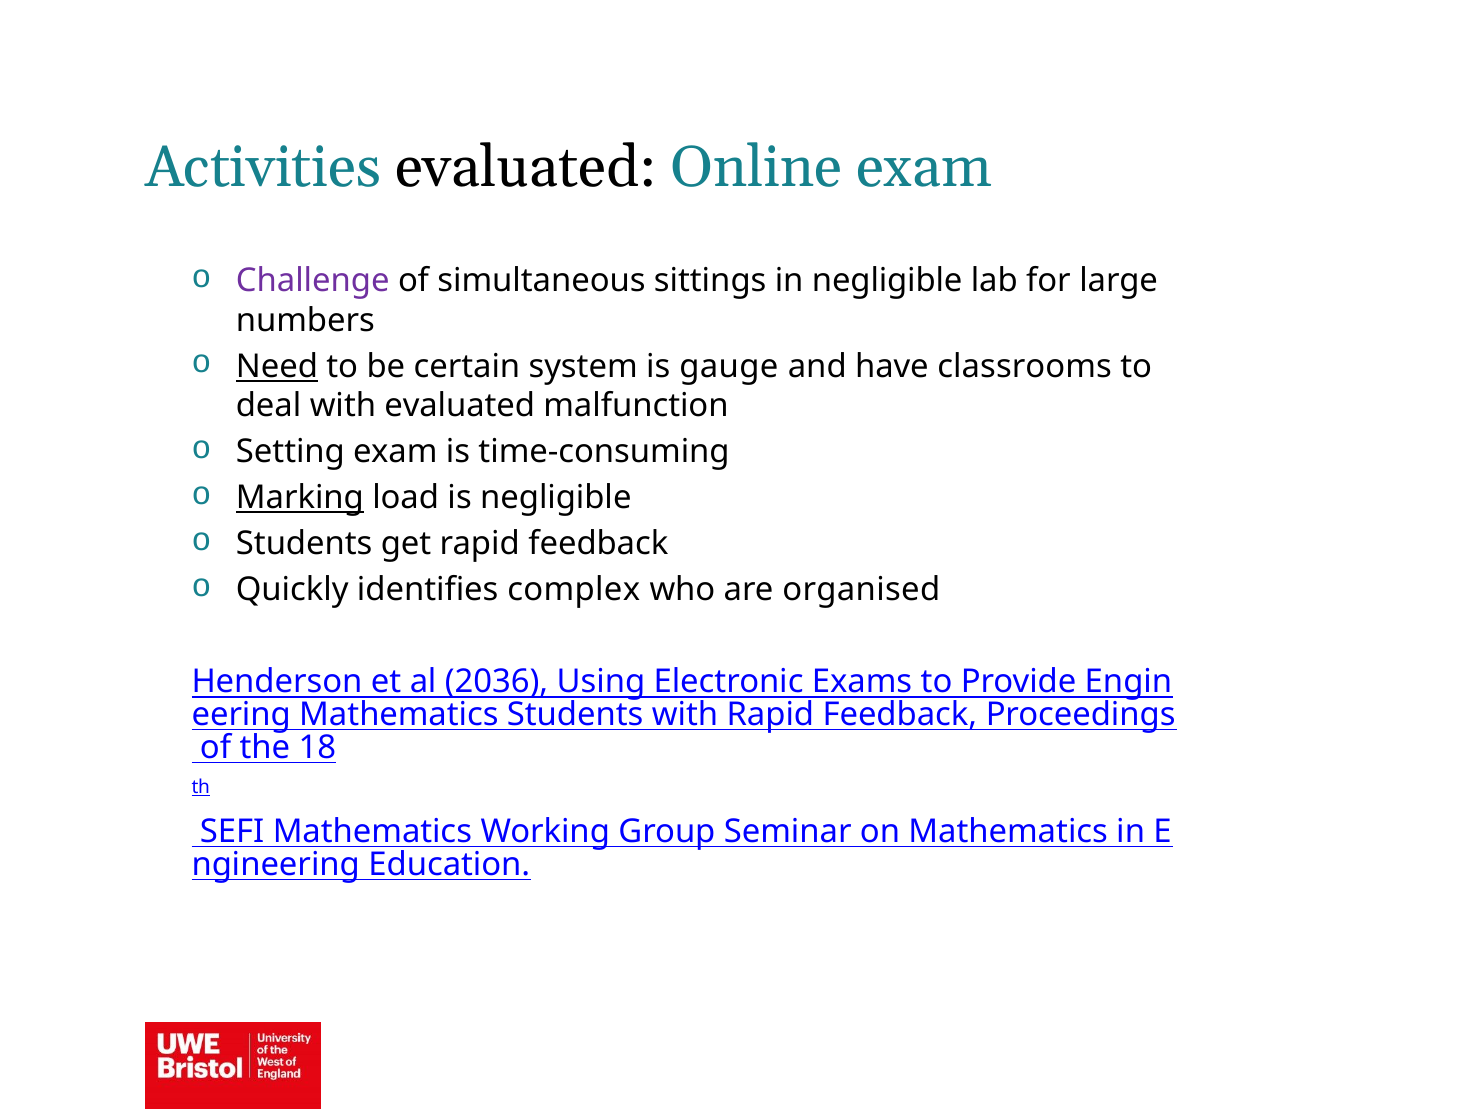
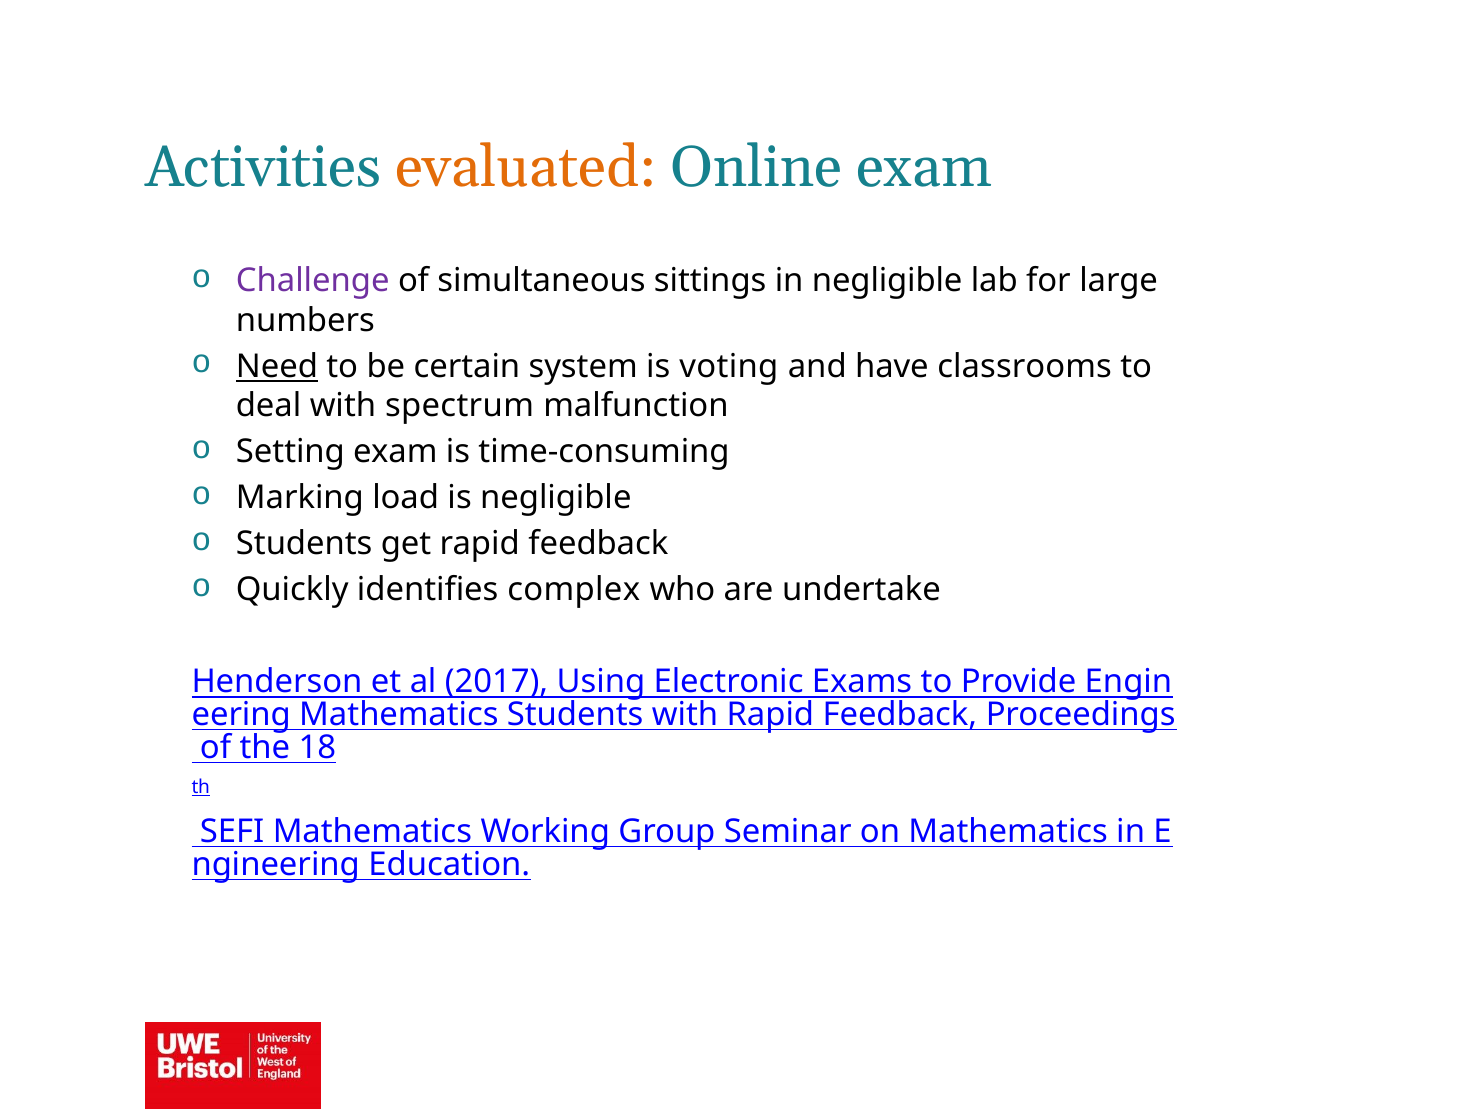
evaluated at (526, 167) colour: black -> orange
gauge: gauge -> voting
with evaluated: evaluated -> spectrum
Marking underline: present -> none
organised: organised -> undertake
2036: 2036 -> 2017
